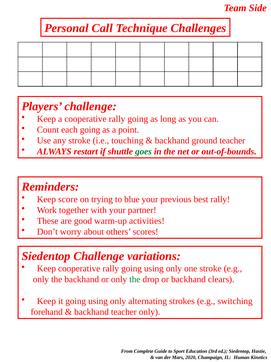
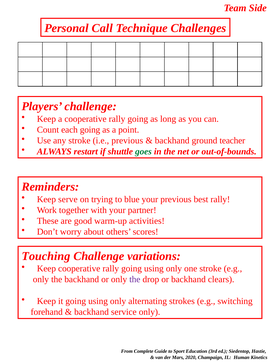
i.e touching: touching -> previous
score: score -> serve
Siedentop at (46, 256): Siedentop -> Touching
the at (135, 279) colour: green -> purple
backhand teacher: teacher -> service
